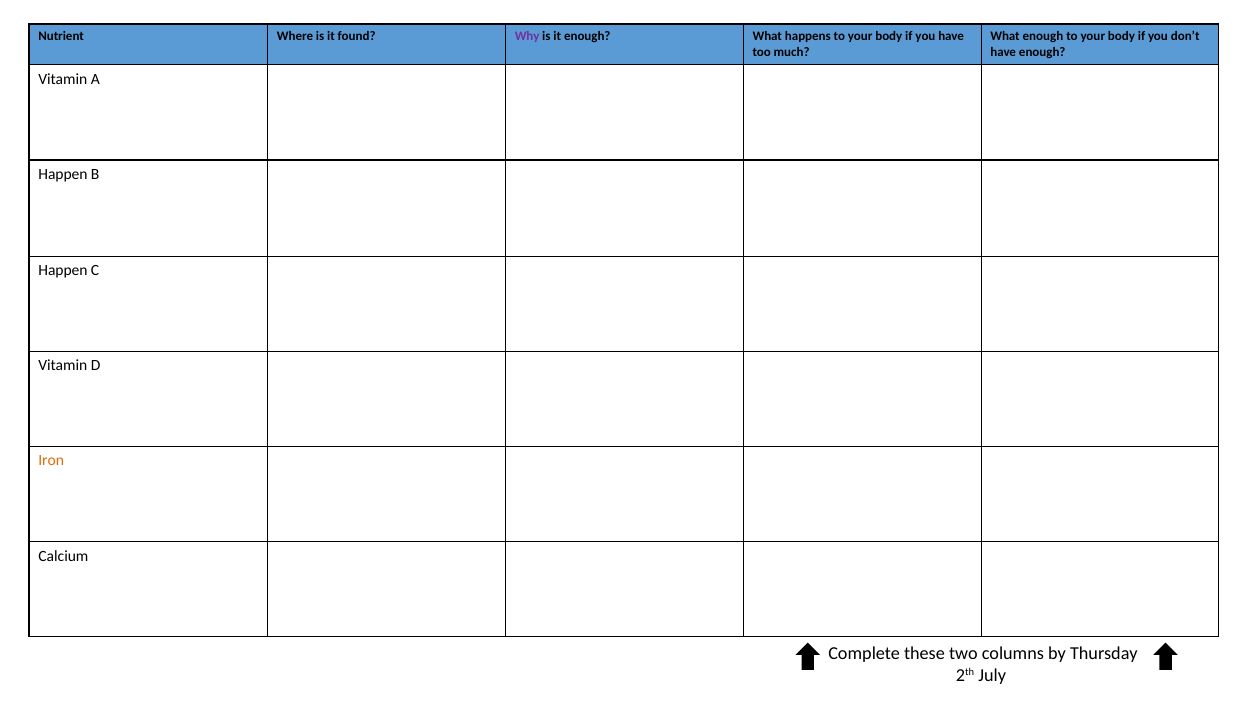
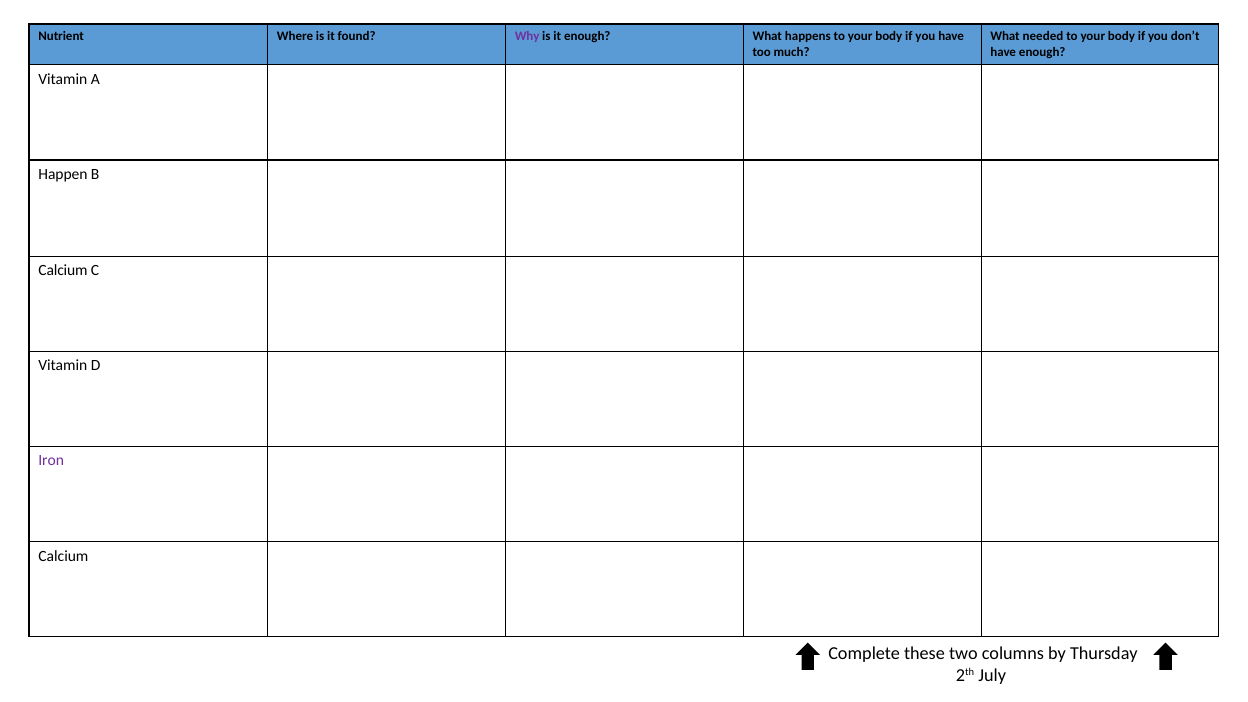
What enough: enough -> needed
Happen at (63, 271): Happen -> Calcium
Iron colour: orange -> purple
